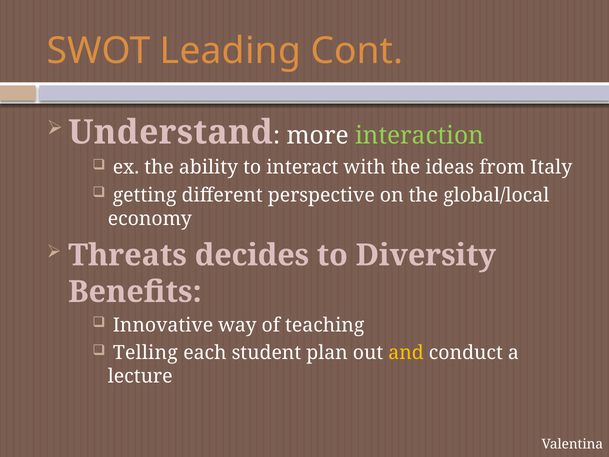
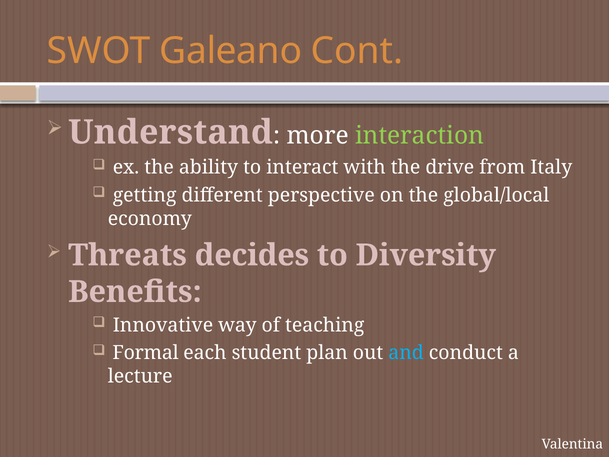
Leading: Leading -> Galeano
ideas: ideas -> drive
Telling: Telling -> Formal
and colour: yellow -> light blue
